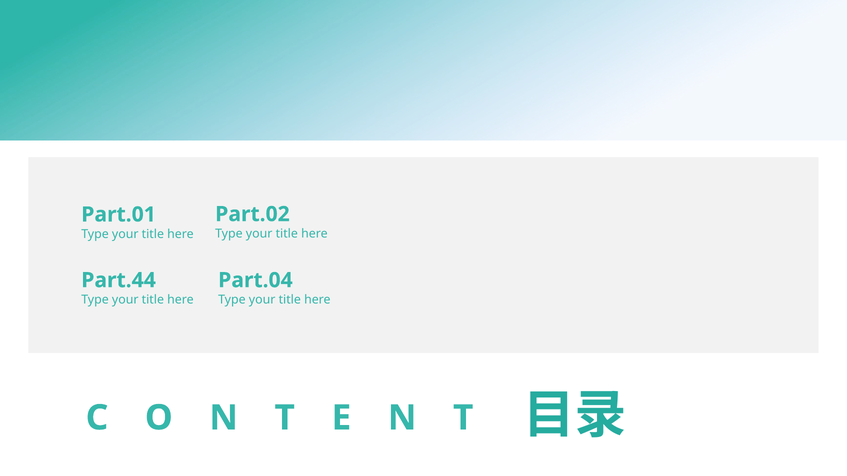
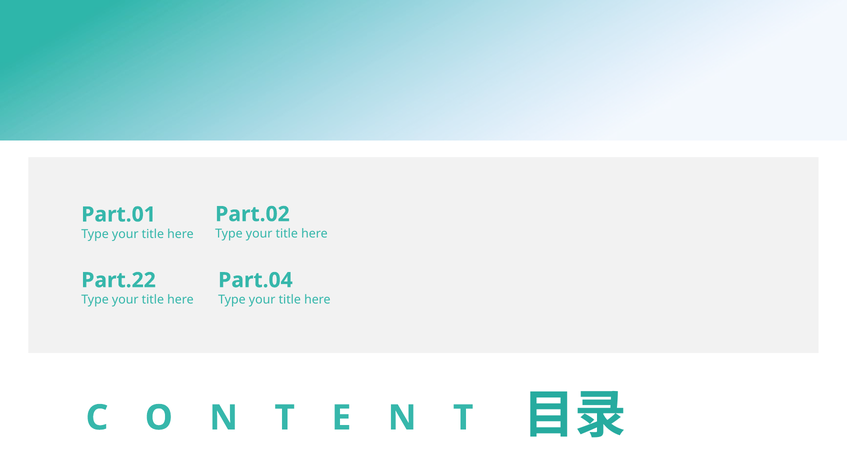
Part.44: Part.44 -> Part.22
